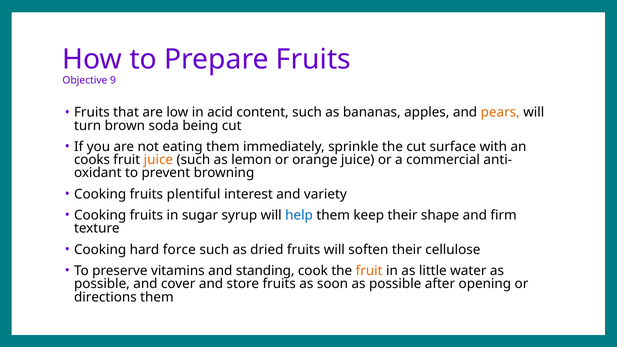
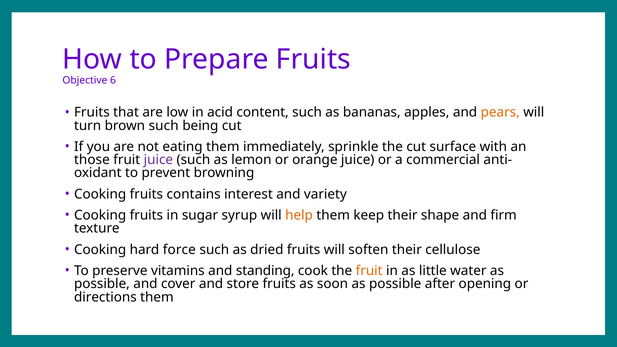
9: 9 -> 6
brown soda: soda -> such
cooks: cooks -> those
juice at (158, 160) colour: orange -> purple
plentiful: plentiful -> contains
help colour: blue -> orange
